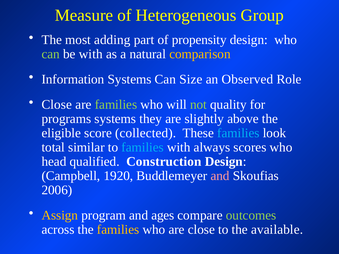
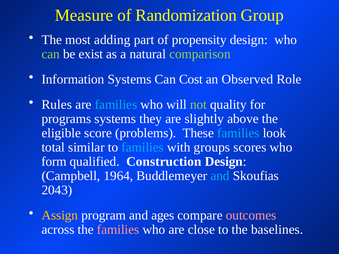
Heterogeneous: Heterogeneous -> Randomization
be with: with -> exist
comparison colour: yellow -> light green
Size: Size -> Cost
Close at (57, 105): Close -> Rules
families at (116, 105) colour: light green -> light blue
collected: collected -> problems
always: always -> groups
head: head -> form
1920: 1920 -> 1964
and at (220, 176) colour: pink -> light blue
2006: 2006 -> 2043
outcomes colour: light green -> pink
families at (118, 230) colour: yellow -> pink
available: available -> baselines
